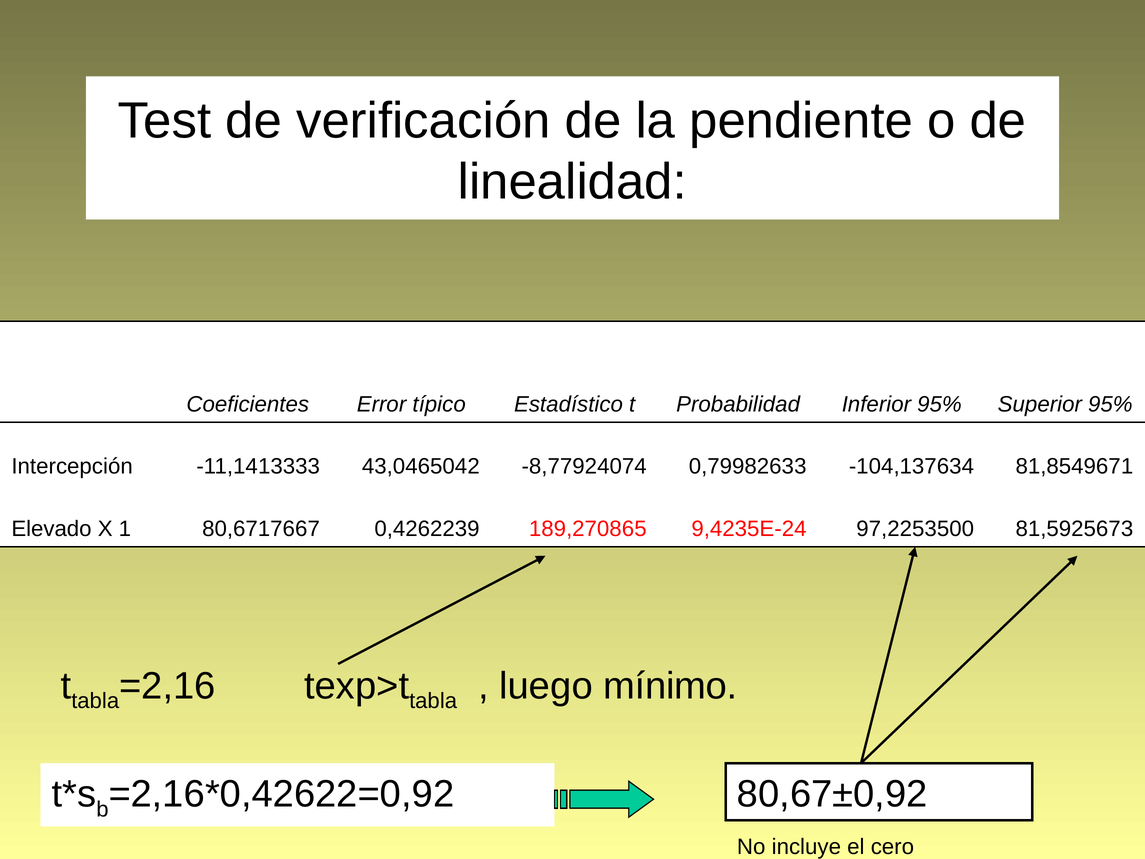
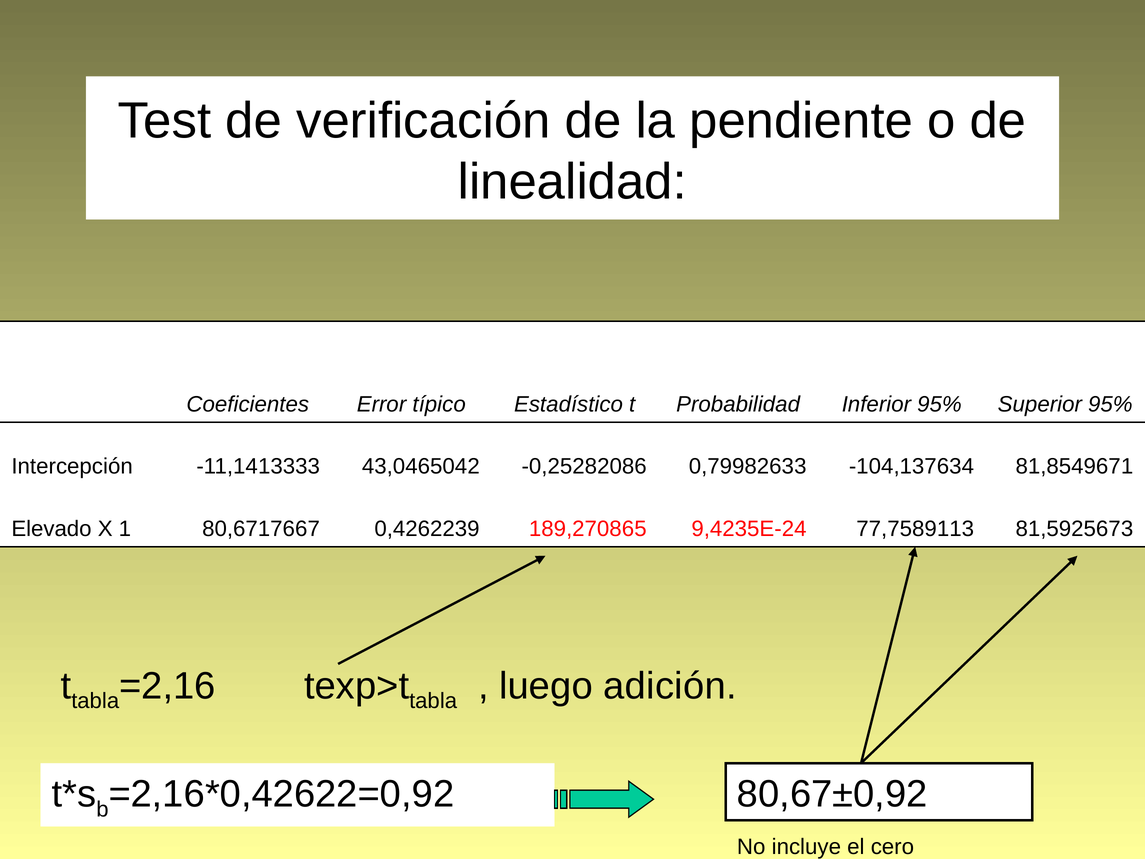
-8,77924074: -8,77924074 -> -0,25282086
97,2253500: 97,2253500 -> 77,7589113
mínimo: mínimo -> adición
